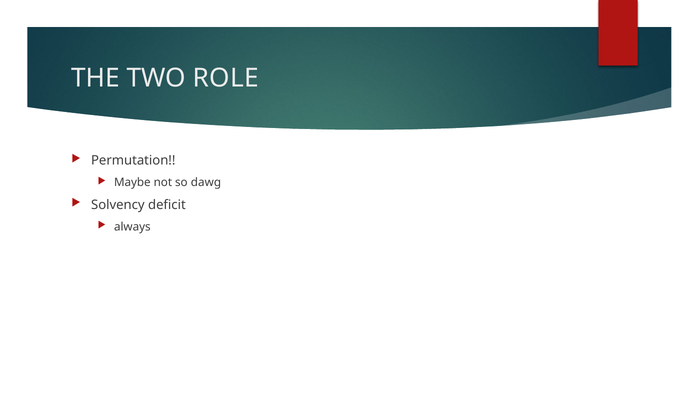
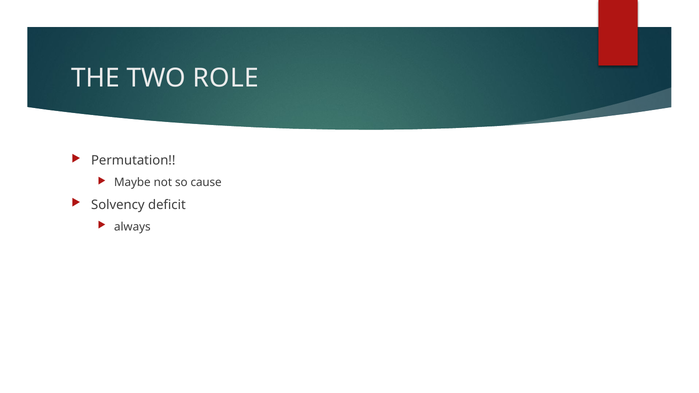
dawg: dawg -> cause
